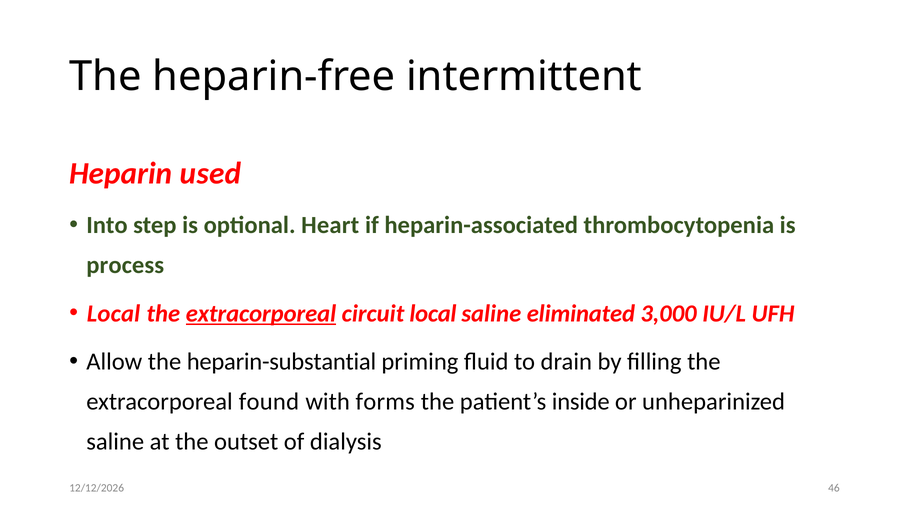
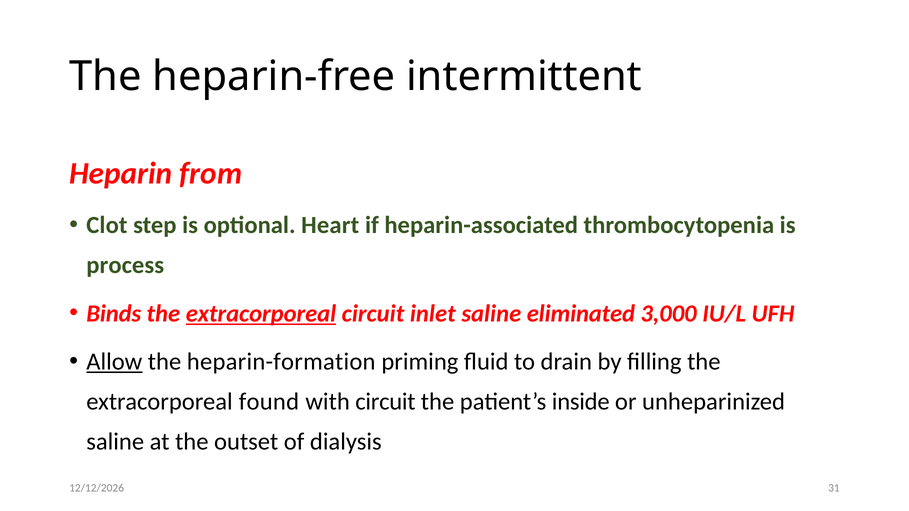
used: used -> from
Into: Into -> Clot
Local at (114, 314): Local -> Binds
circuit local: local -> inlet
Allow underline: none -> present
heparin-substantial: heparin-substantial -> heparin-formation
with forms: forms -> circuit
46: 46 -> 31
